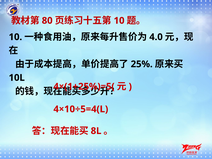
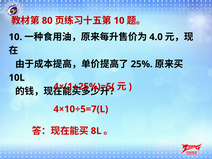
4×10÷5=4(L: 4×10÷5=4(L -> 4×10÷5=7(L
